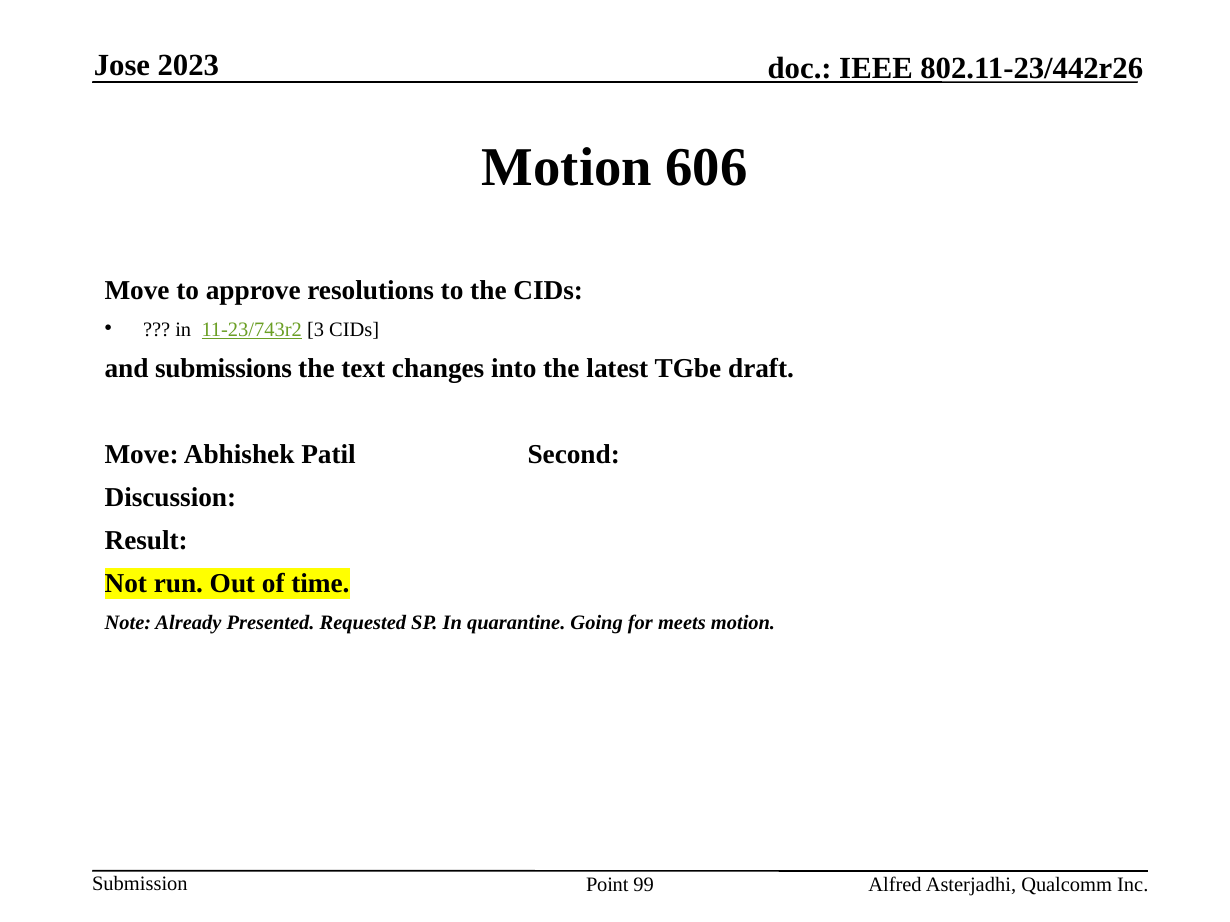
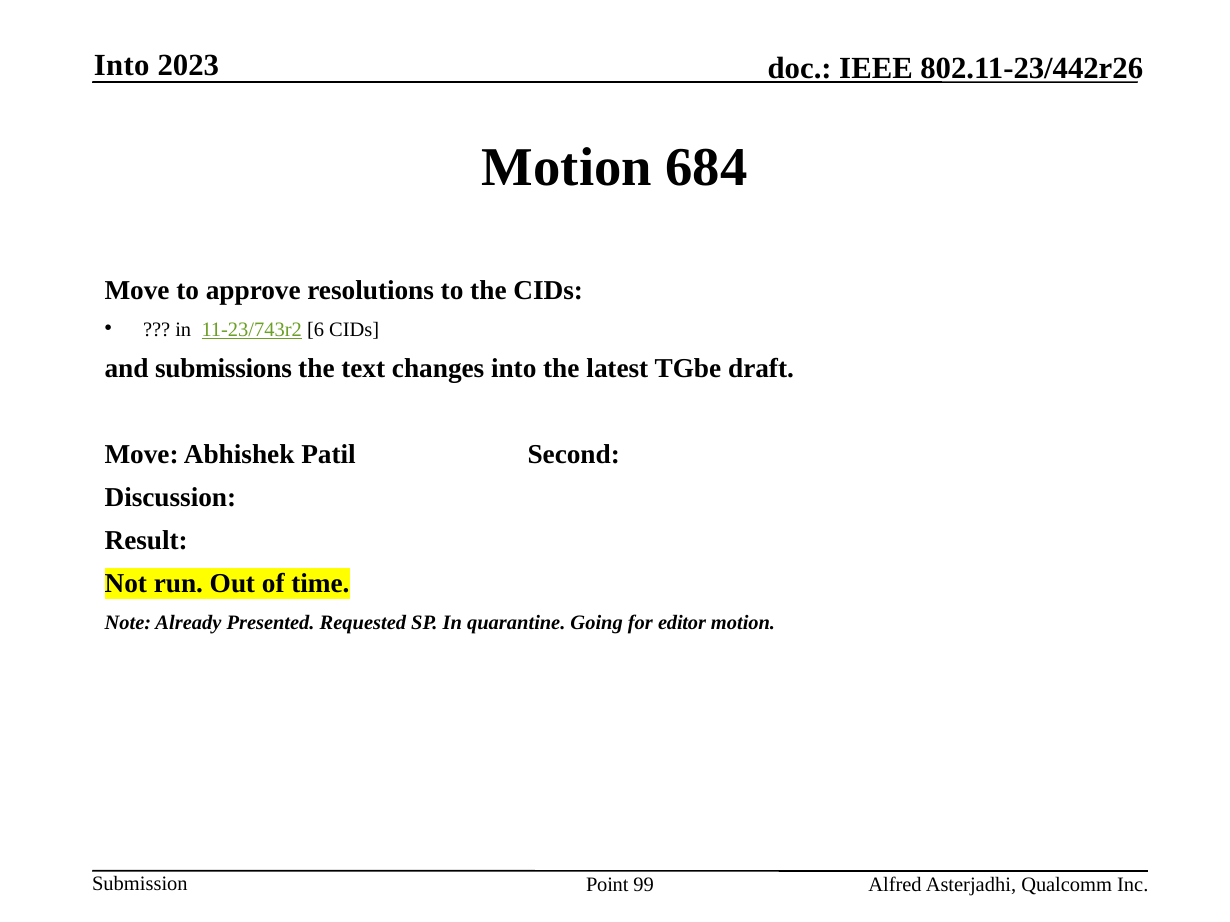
Jose at (122, 65): Jose -> Into
606: 606 -> 684
3: 3 -> 6
meets: meets -> editor
